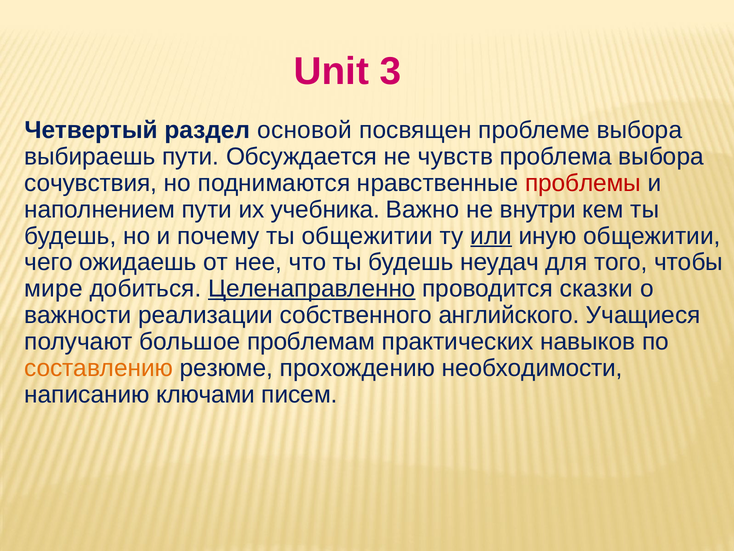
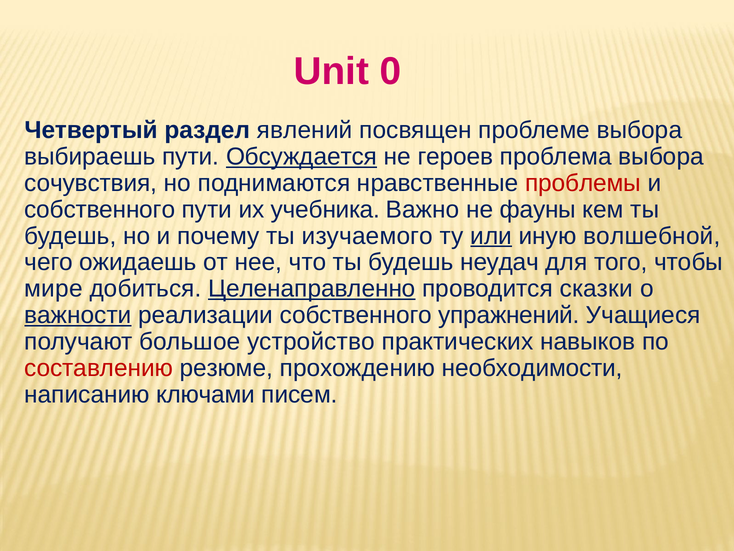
3: 3 -> 0
основой: основой -> явлений
Обсуждается underline: none -> present
чувств: чувств -> героев
наполнением at (100, 209): наполнением -> собственного
внутри: внутри -> фауны
ты общежитии: общежитии -> изучаемого
иную общежитии: общежитии -> волшебной
важности underline: none -> present
английского: английского -> упражнений
проблемам: проблемам -> устройство
составлению colour: orange -> red
